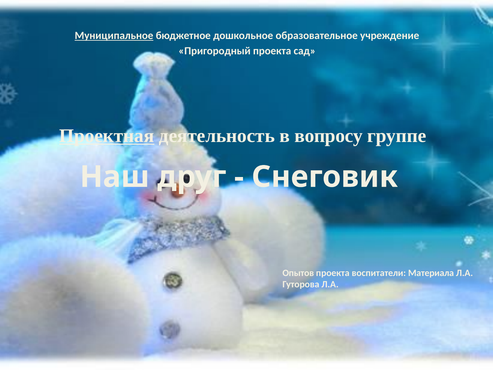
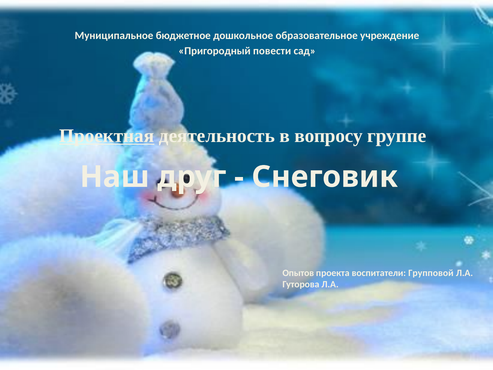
Муниципальное underline: present -> none
Пригородный проекта: проекта -> повести
Материала: Материала -> Групповой
